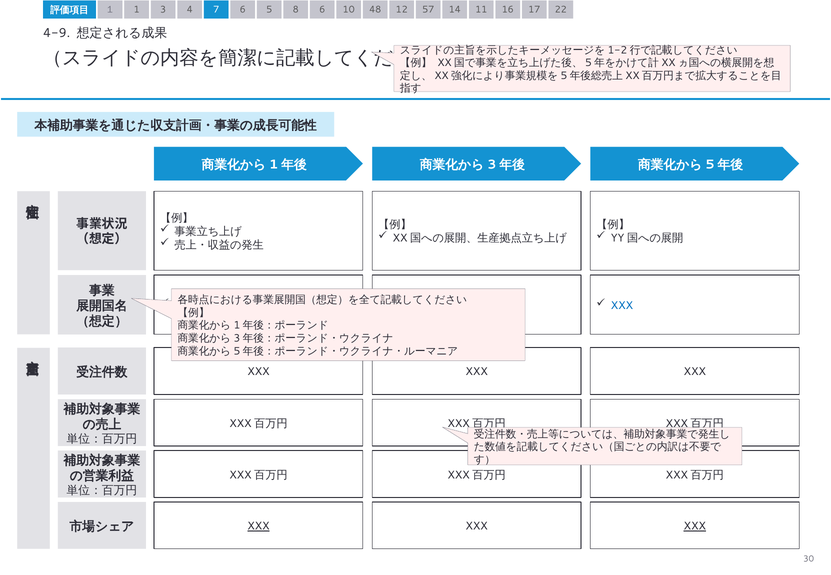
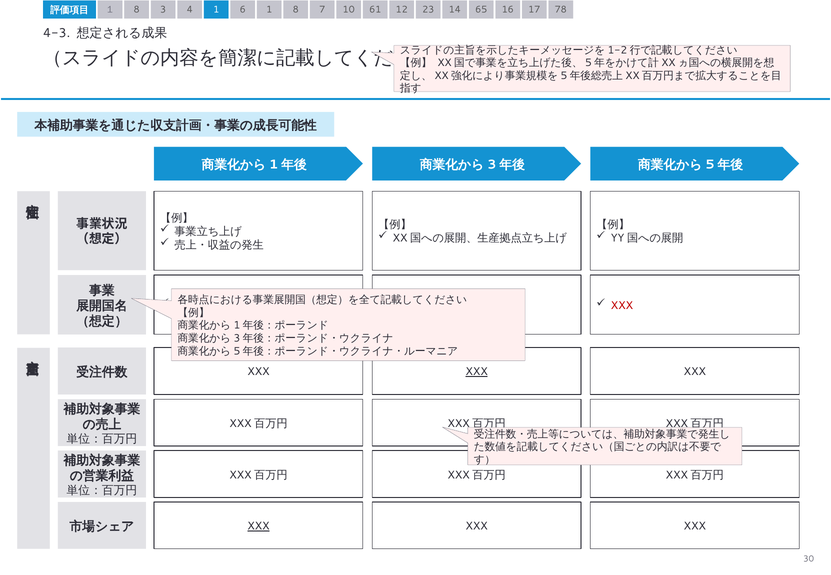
１ 1: 1 -> 8
4 7: 7 -> 1
6 5: 5 -> 1
8 6: 6 -> 7
48: 48 -> 61
57: 57 -> 23
11: 11 -> 65
22: 22 -> 78
4-9: 4-9 -> 4-3
XXX at (622, 306) colour: blue -> red
XXX at (477, 372) underline: none -> present
XXX at (695, 526) underline: present -> none
